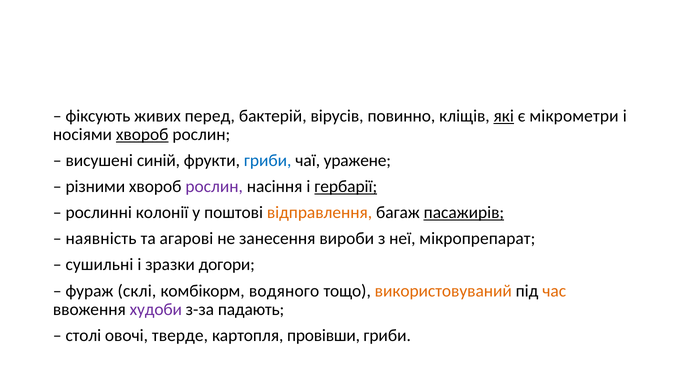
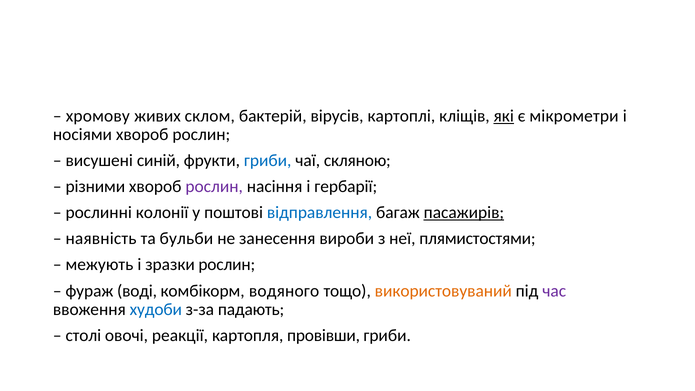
фіксують: фіксують -> хромову
перед: перед -> склом
повинно: повинно -> картоплі
хвороб at (142, 135) underline: present -> none
уражене: уражене -> скляною
гербарії underline: present -> none
відправлення colour: orange -> blue
агарові: агарові -> бульби
мікропрепарат: мікропрепарат -> плямистостями
сушильні: сушильні -> межують
зразки догори: догори -> рослин
склі: склі -> воді
час colour: orange -> purple
худоби colour: purple -> blue
тверде: тверде -> реакції
